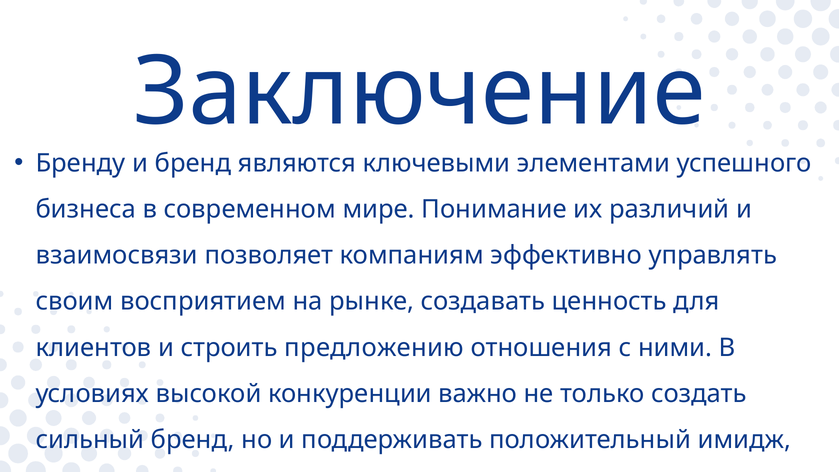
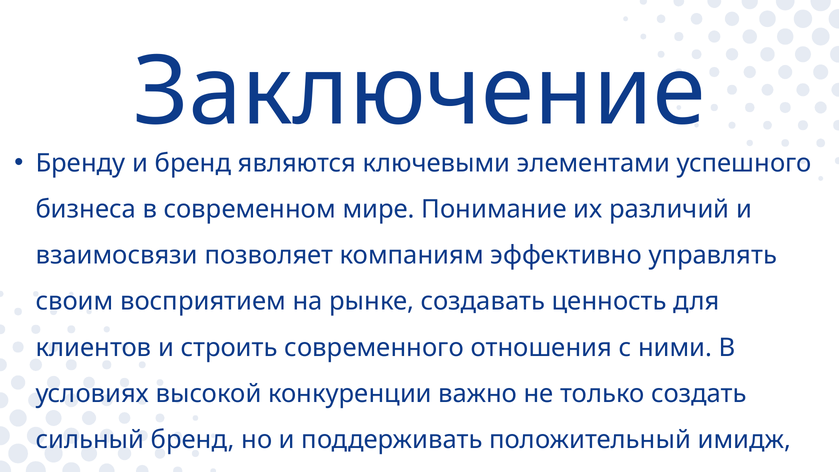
предложению: предложению -> современного
